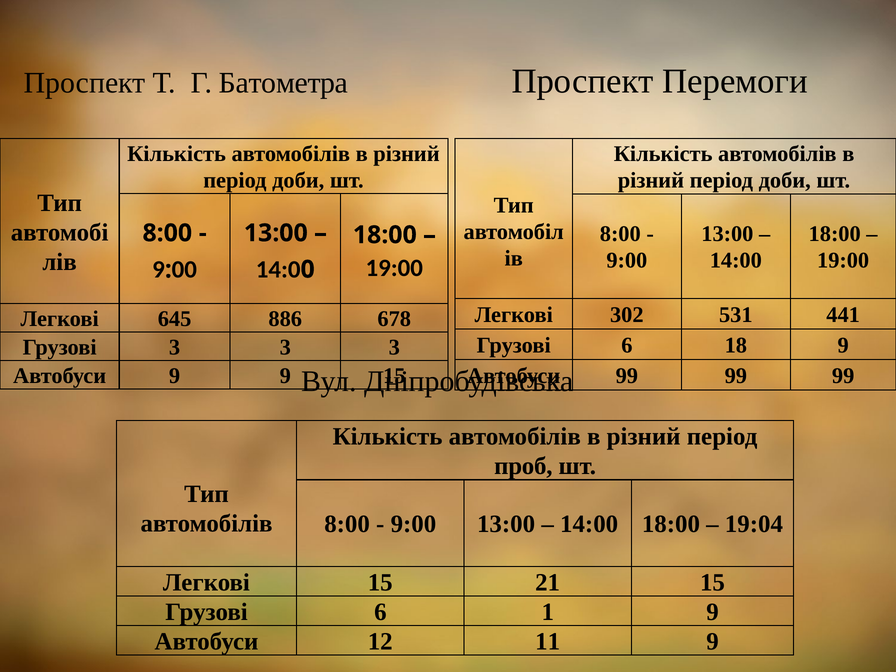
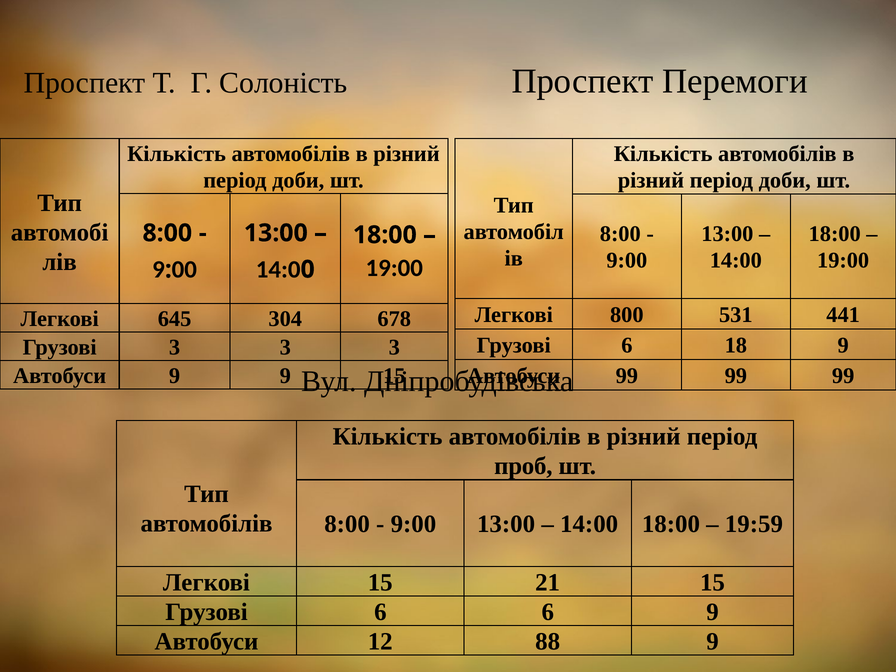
Батометра: Батометра -> Солоність
302: 302 -> 800
886: 886 -> 304
19:04: 19:04 -> 19:59
6 1: 1 -> 6
11: 11 -> 88
